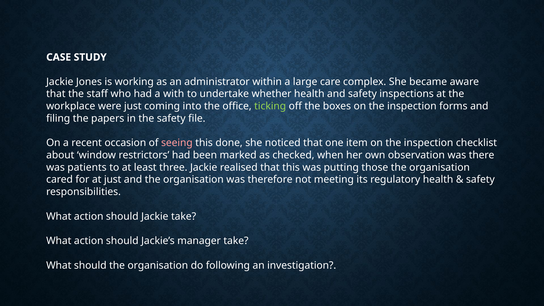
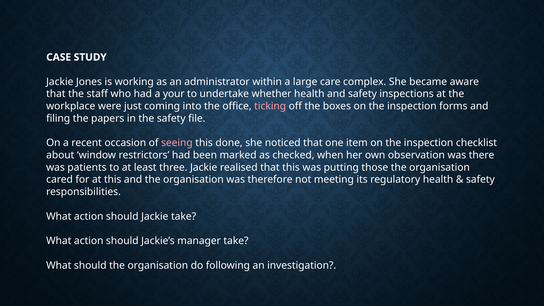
with: with -> your
ticking colour: light green -> pink
at just: just -> this
